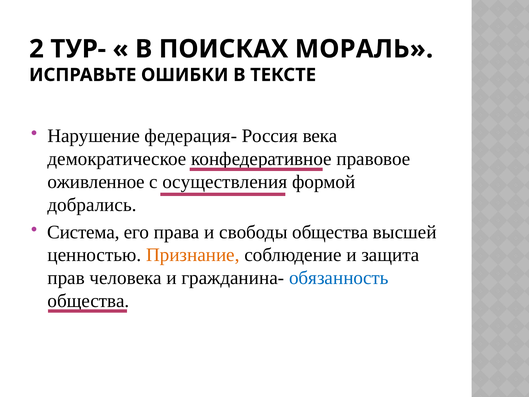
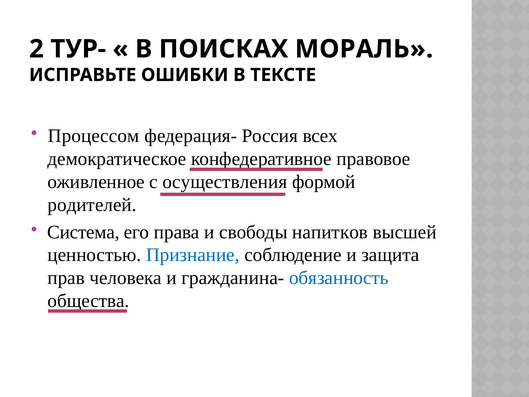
Нарушение: Нарушение -> Процессом
века: века -> всех
добрались: добрались -> родителей
свободы общества: общества -> напитков
Признание colour: orange -> blue
